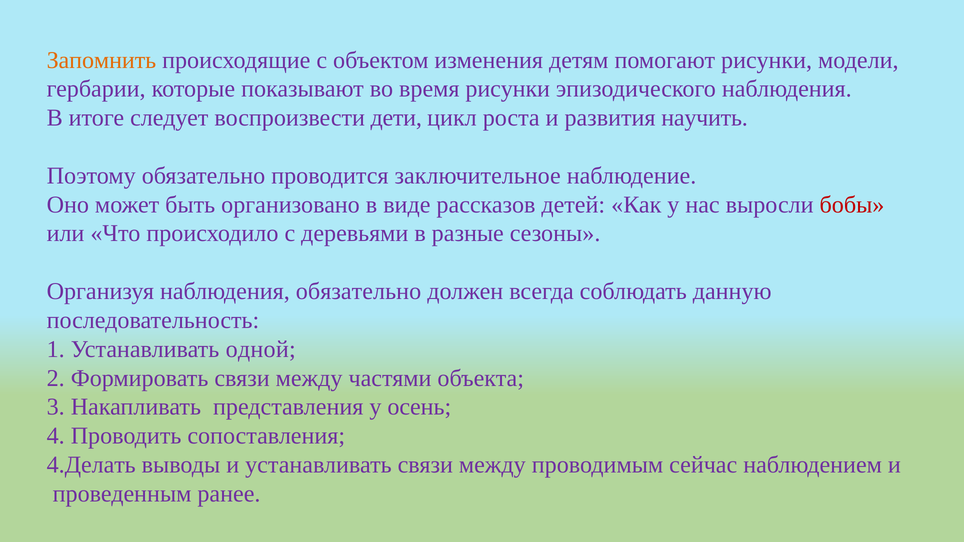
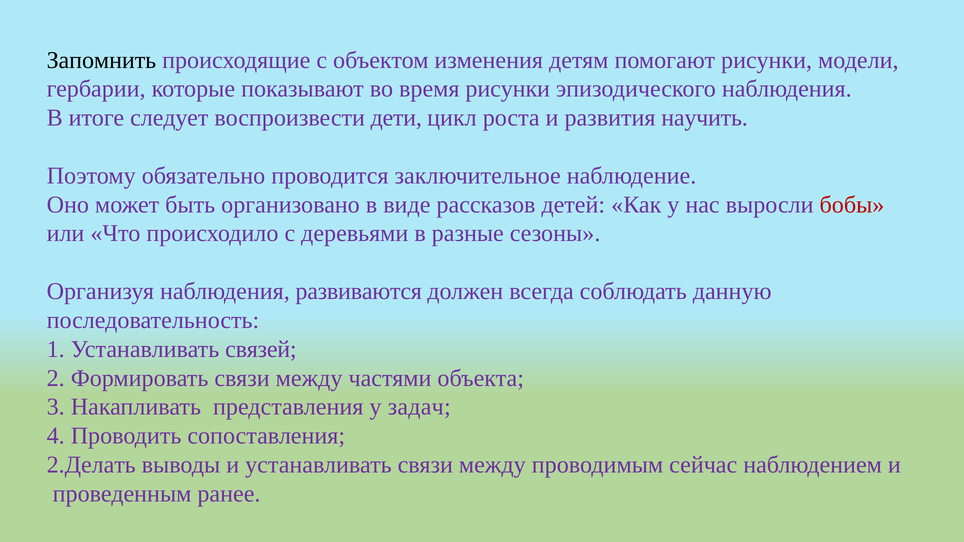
Запомнить colour: orange -> black
наблюдения обязательно: обязательно -> развиваются
одной: одной -> связей
осень: осень -> задач
4.Делать: 4.Делать -> 2.Делать
